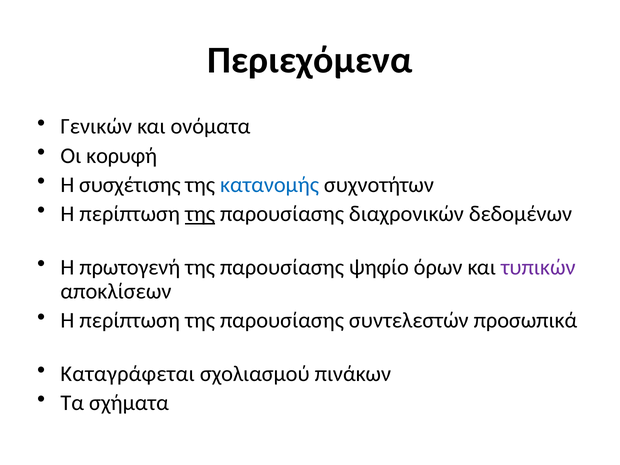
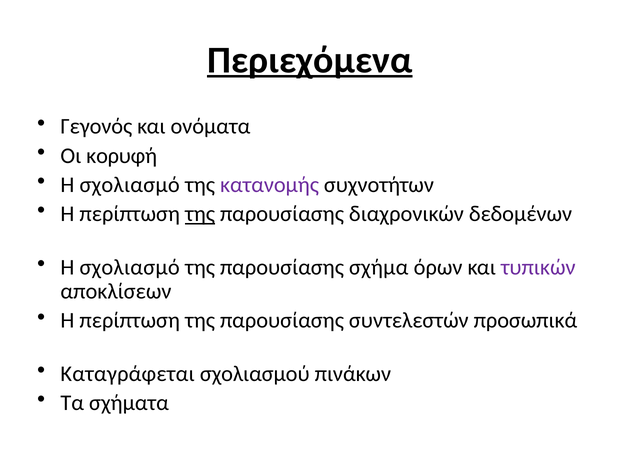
Περιεχόμενα underline: none -> present
Γενικών: Γενικών -> Γεγονός
συσχέτισης at (130, 185): συσχέτισης -> σχολιασμό
κατανομής colour: blue -> purple
πρωτογενή at (130, 267): πρωτογενή -> σχολιασμό
ψηφίο: ψηφίο -> σχήμα
